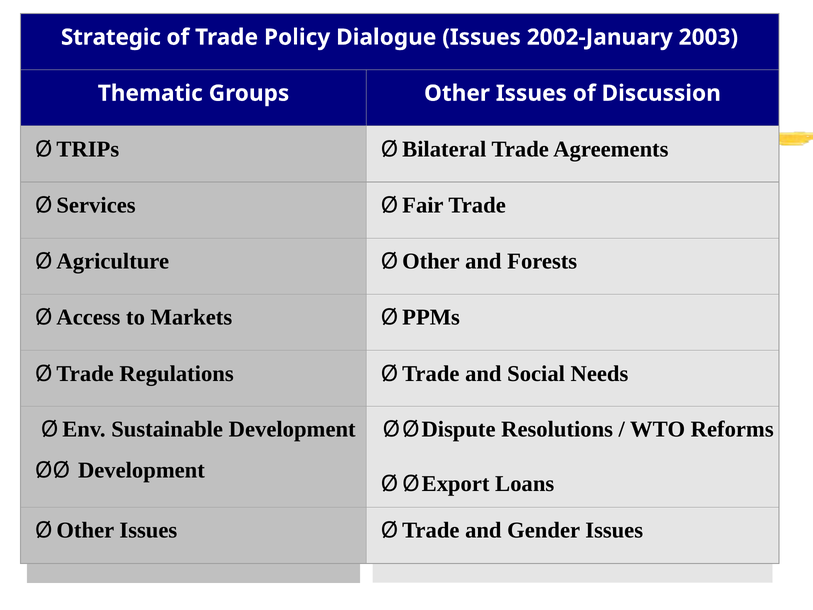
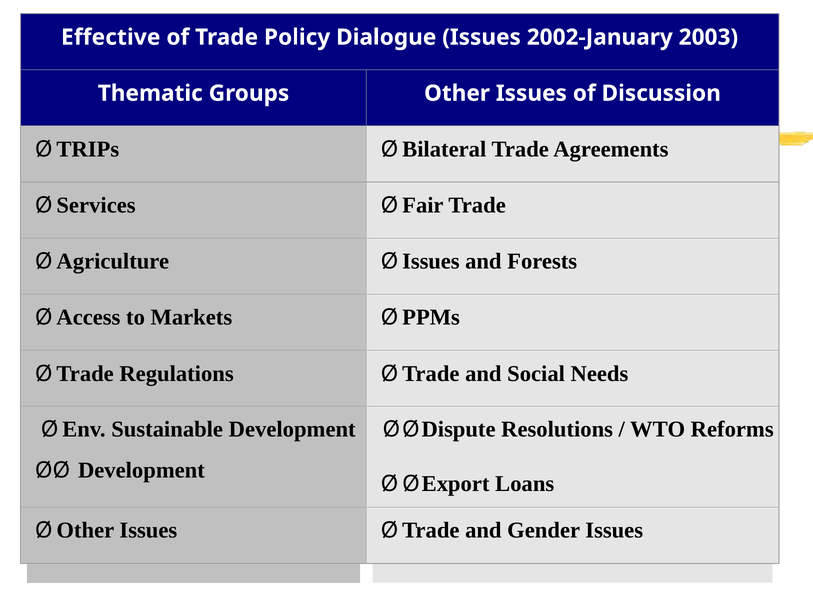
Strategic: Strategic -> Effective
Agriculture Ø Other: Other -> Issues
